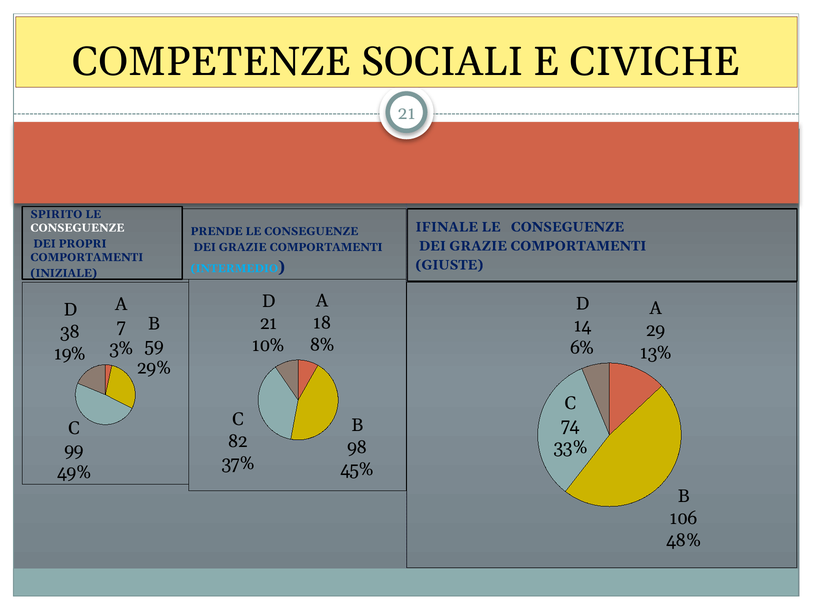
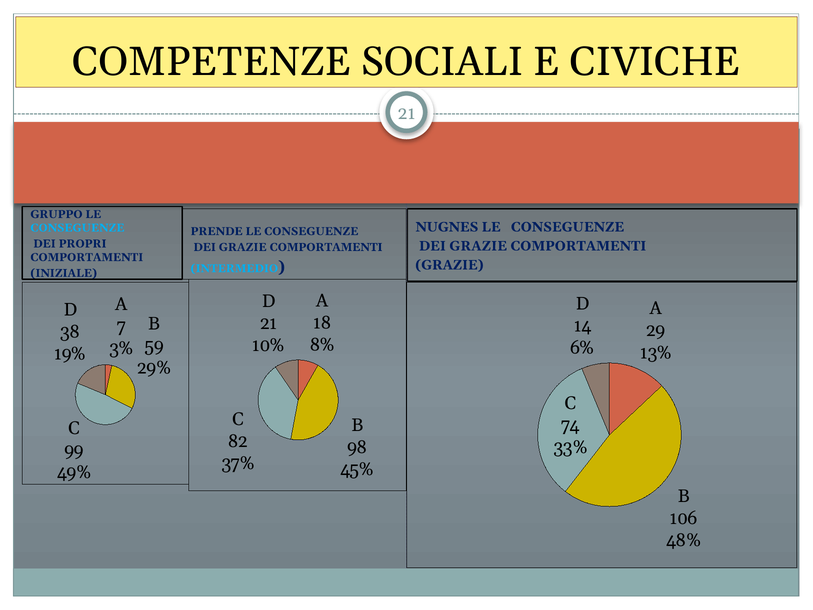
SPIRITO: SPIRITO -> GRUPPO
IFINALE: IFINALE -> NUGNES
CONSEGUENZE at (77, 228) colour: white -> light blue
GIUSTE at (449, 265): GIUSTE -> GRAZIE
